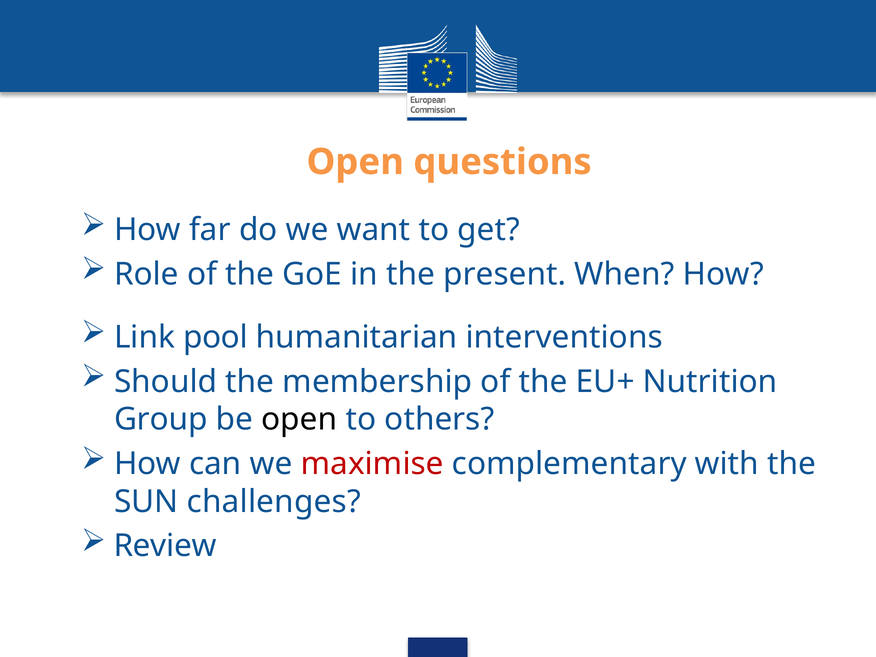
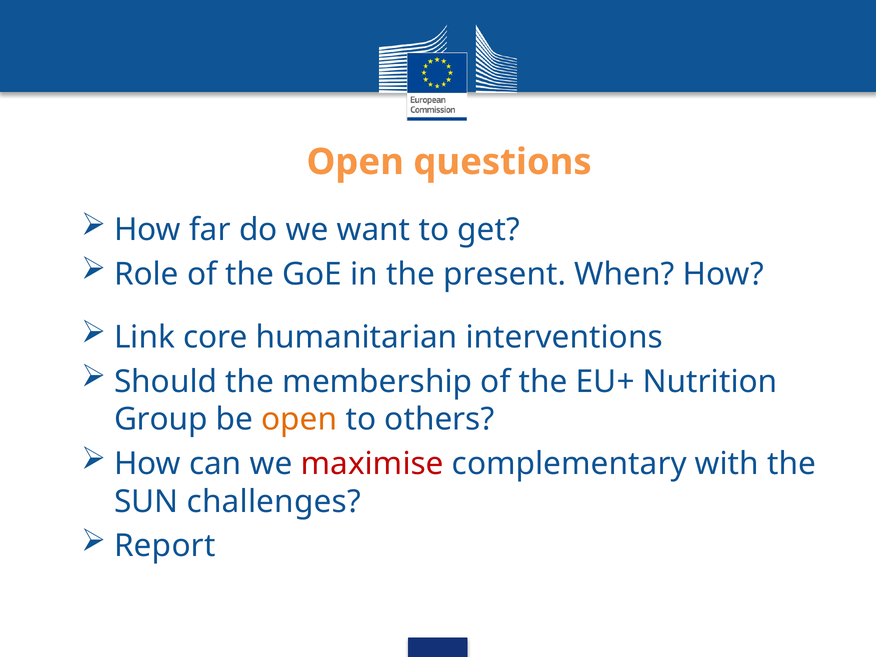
pool: pool -> core
open at (299, 420) colour: black -> orange
Review: Review -> Report
